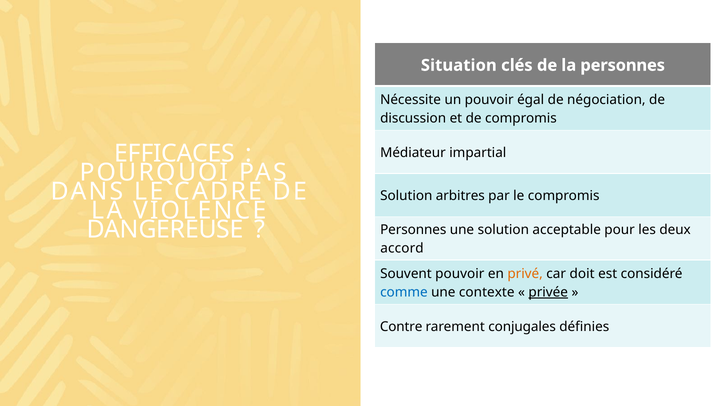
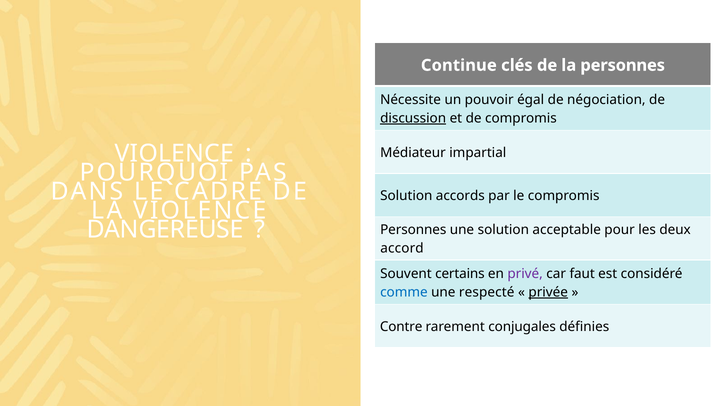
Situation: Situation -> Continue
discussion underline: none -> present
EFFICACES at (175, 153): EFFICACES -> VIOLENCE
arbitres: arbitres -> accords
Souvent pouvoir: pouvoir -> certains
privé colour: orange -> purple
doit: doit -> faut
contexte: contexte -> respecté
